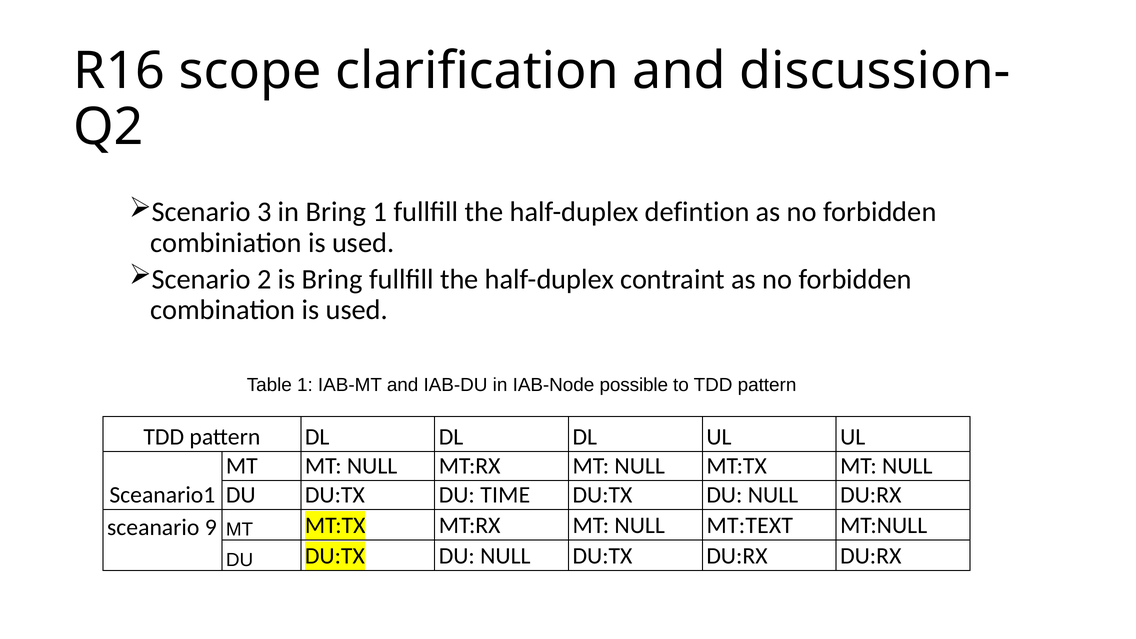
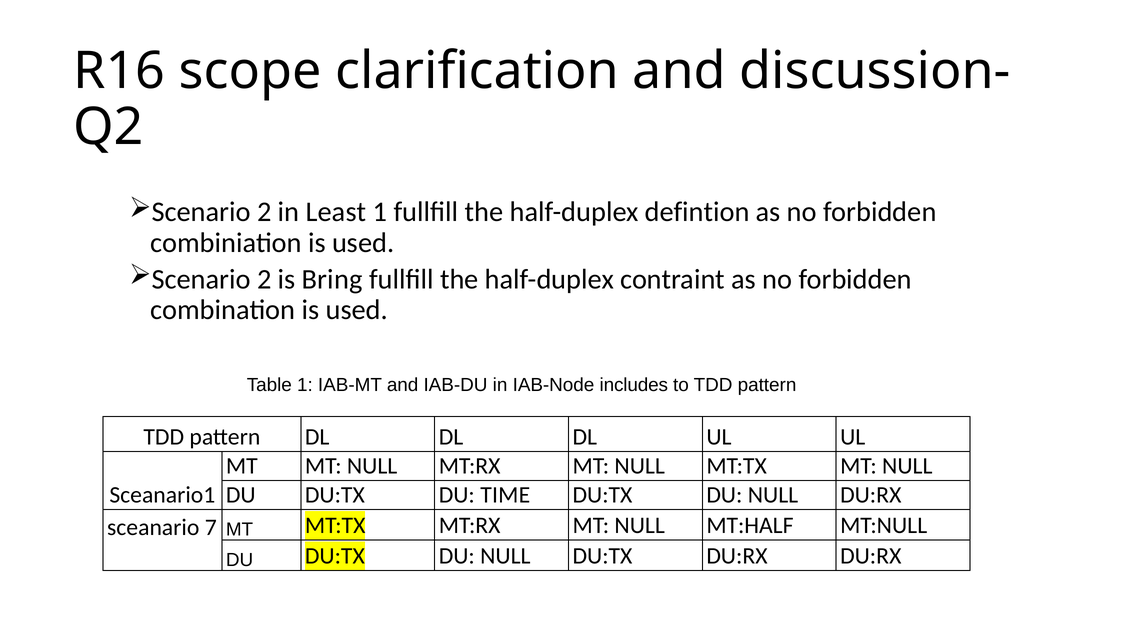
3 at (264, 212): 3 -> 2
in Bring: Bring -> Least
possible: possible -> includes
9: 9 -> 7
MT:TEXT: MT:TEXT -> MT:HALF
